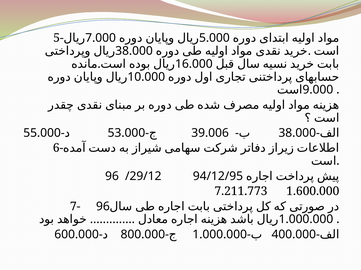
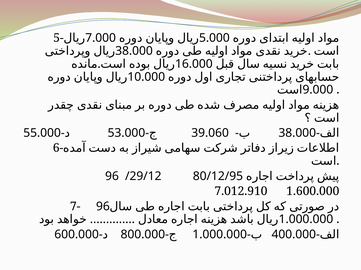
39.006: 39.006 -> 39.060
94/12/95: 94/12/95 -> 80/12/95
7.211.773: 7.211.773 -> 7.012.910
